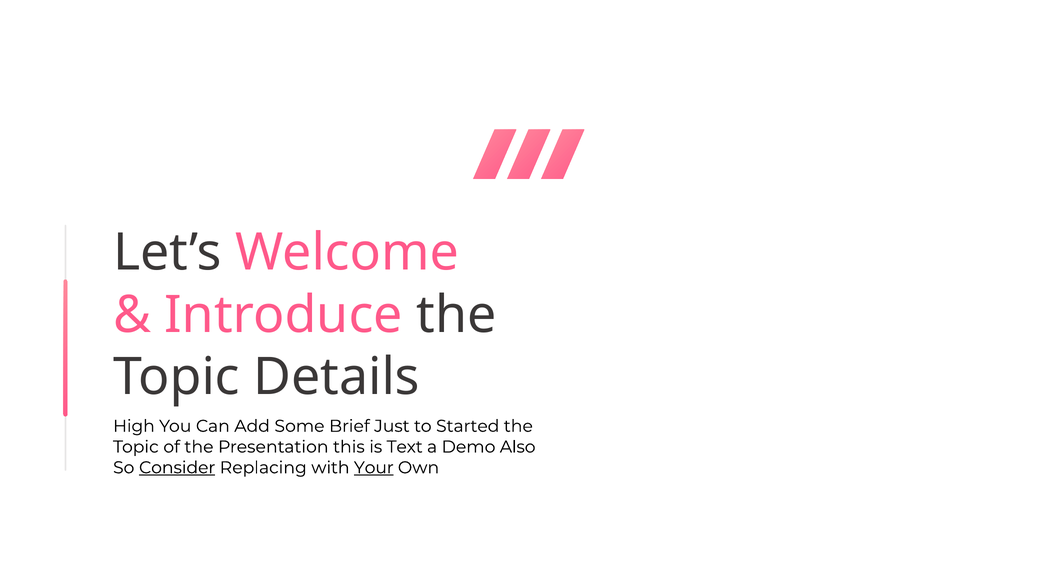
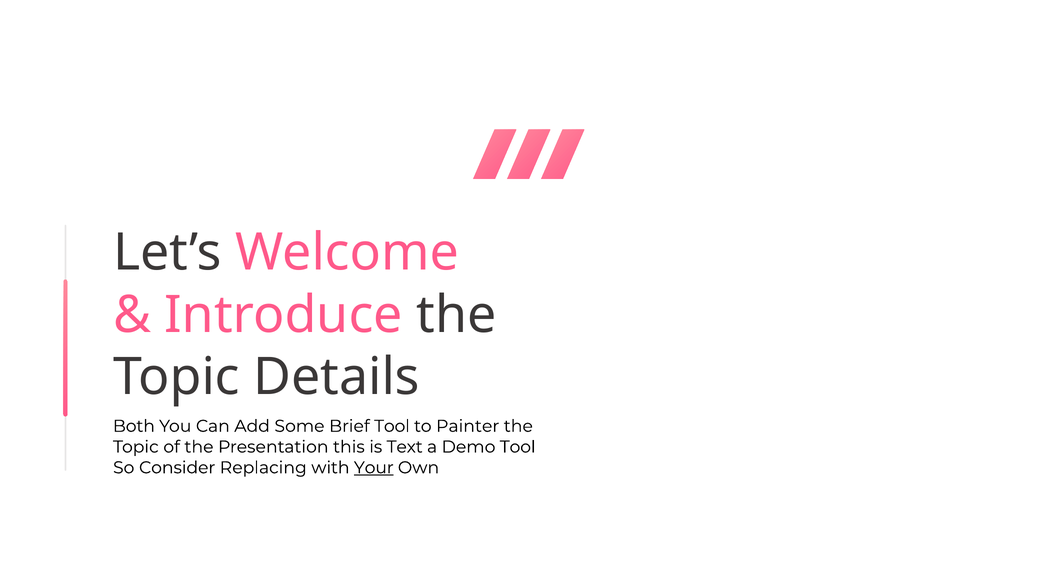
High: High -> Both
Brief Just: Just -> Tool
Started: Started -> Painter
Demo Also: Also -> Tool
Consider underline: present -> none
